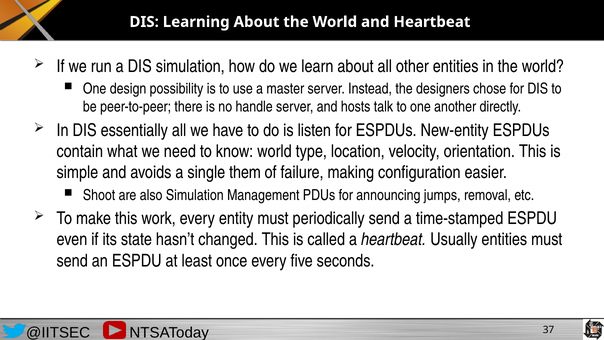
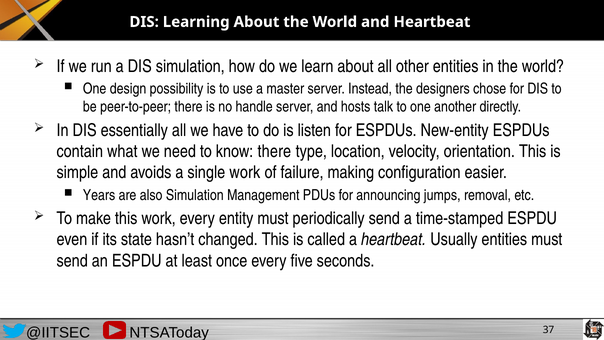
know world: world -> there
single them: them -> work
Shoot: Shoot -> Years
